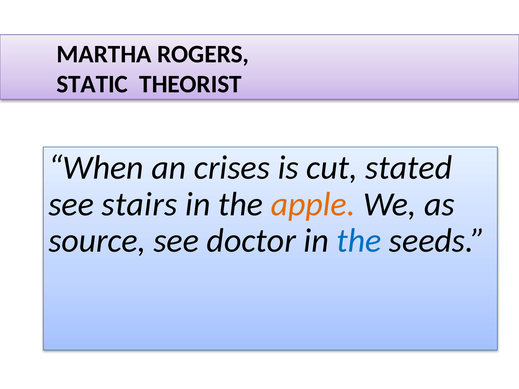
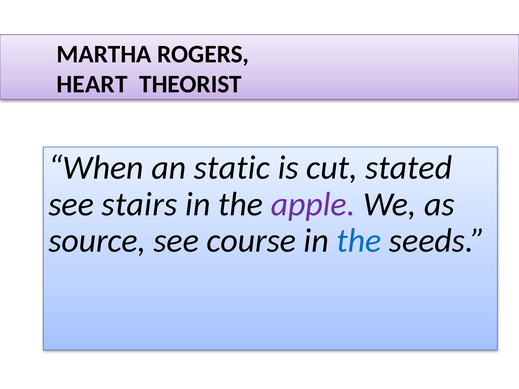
STATIC: STATIC -> HEART
crises: crises -> static
apple colour: orange -> purple
doctor: doctor -> course
